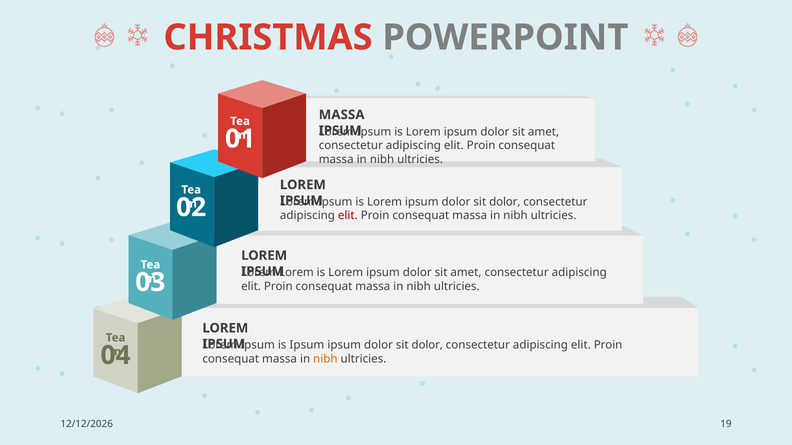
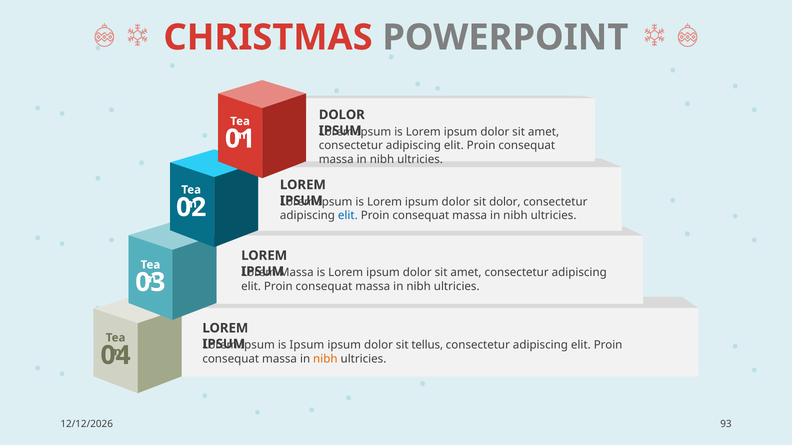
MASSA at (342, 115): MASSA -> DOLOR
elit at (348, 216) colour: red -> blue
Lorem at (296, 273): Lorem -> Massa
dolor at (427, 345): dolor -> tellus
19: 19 -> 93
